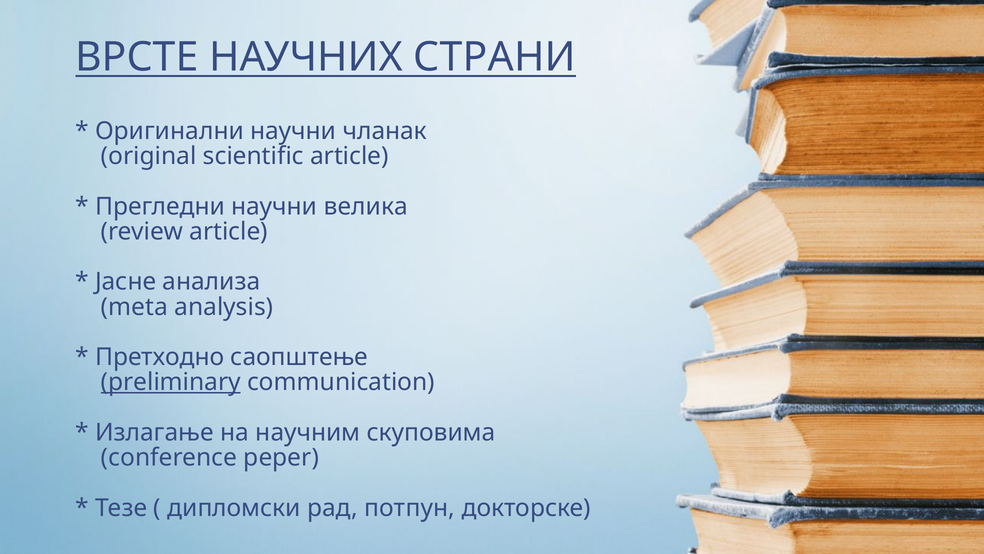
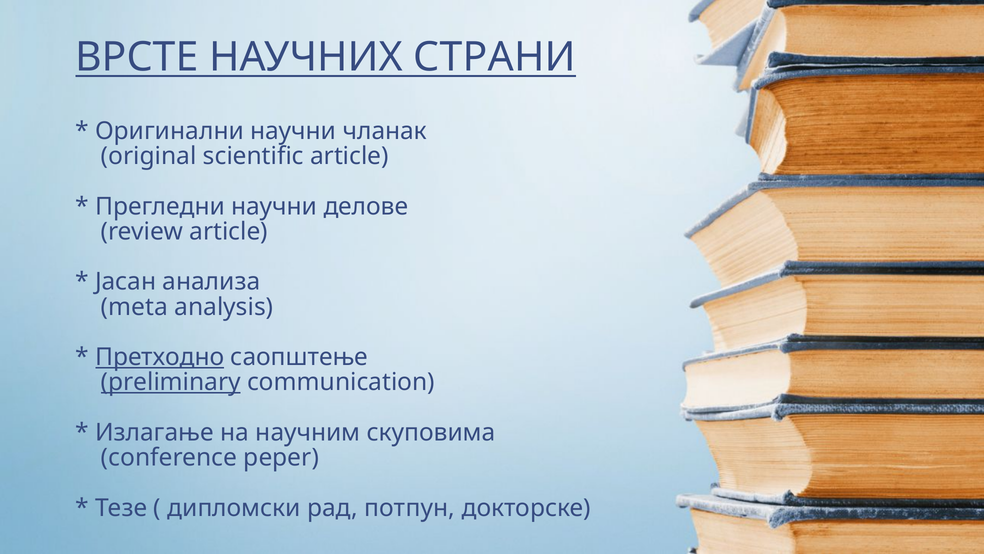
велика: велика -> делове
Јасне: Јасне -> Јасан
Претходно underline: none -> present
